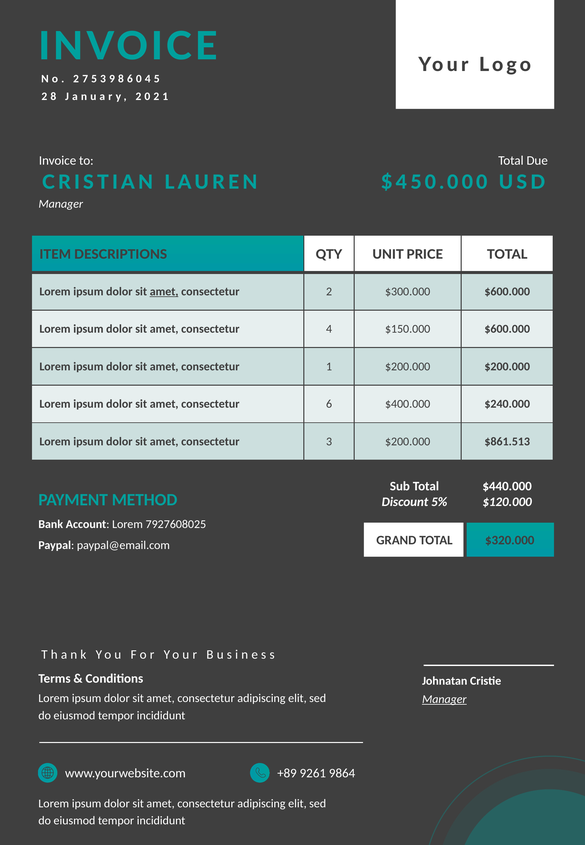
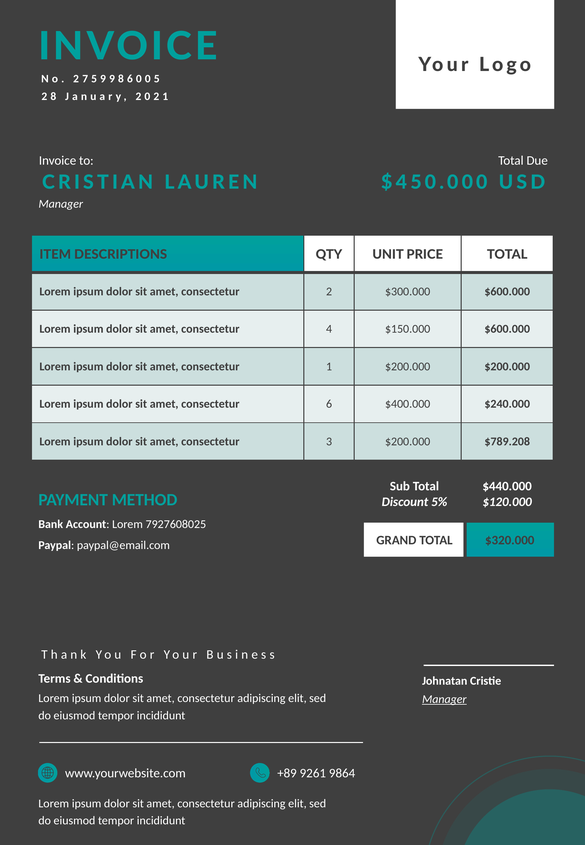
3 at (103, 79): 3 -> 9
4 at (148, 79): 4 -> 0
amet at (164, 291) underline: present -> none
$861.513: $861.513 -> $789.208
